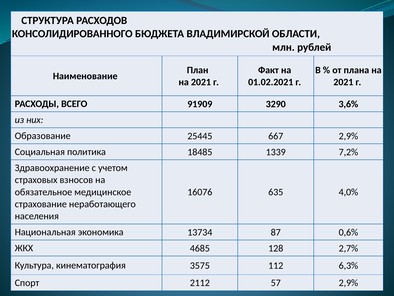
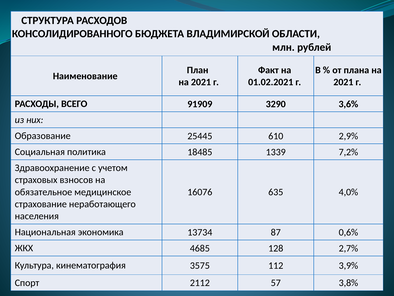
667: 667 -> 610
6,3%: 6,3% -> 3,9%
57 2,9%: 2,9% -> 3,8%
